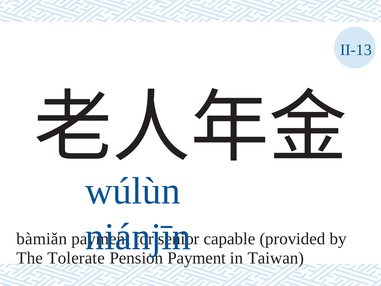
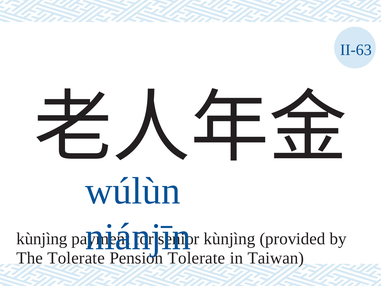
II-13: II-13 -> II-63
bàmiǎn at (42, 239): bàmiǎn -> kùnjìng
capable at (229, 239): capable -> kùnjìng
Payment at (197, 258): Payment -> Tolerate
